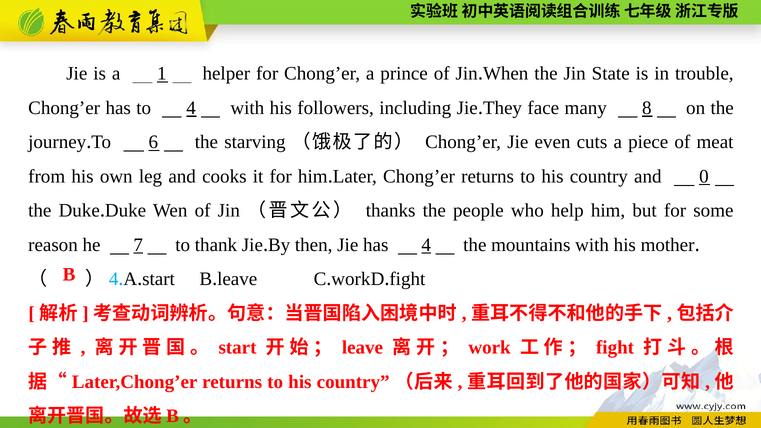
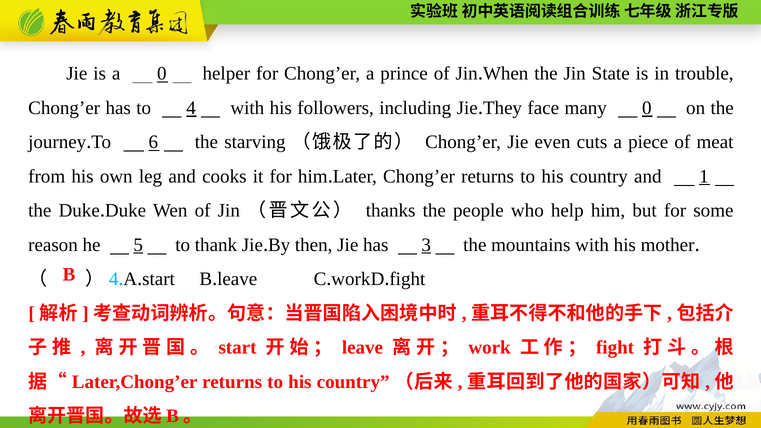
a 1: 1 -> 0
many 8: 8 -> 0
0: 0 -> 1
7: 7 -> 5
has 4: 4 -> 3
